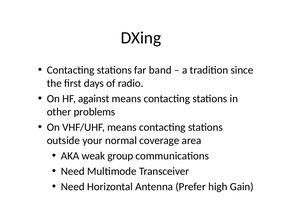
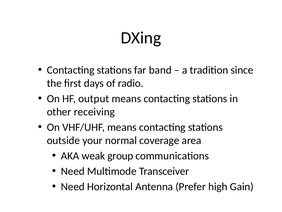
against: against -> output
problems: problems -> receiving
